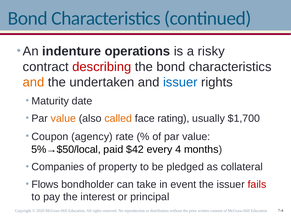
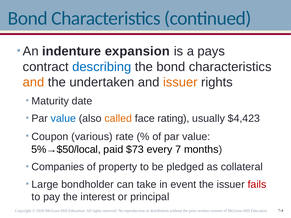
operations: operations -> expansion
risky: risky -> pays
describing colour: red -> blue
issuer at (180, 82) colour: blue -> orange
value at (63, 119) colour: orange -> blue
$1,700: $1,700 -> $4,423
agency: agency -> various
$42: $42 -> $73
4: 4 -> 7
Flows: Flows -> Large
